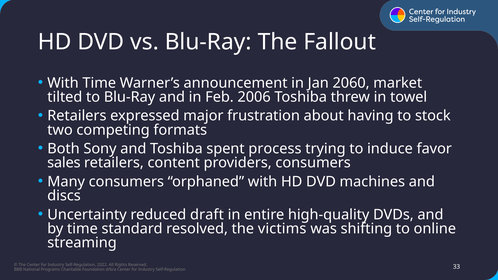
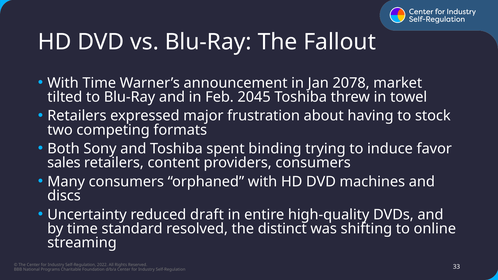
2060: 2060 -> 2078
2006: 2006 -> 2045
process: process -> binding
victims: victims -> distinct
